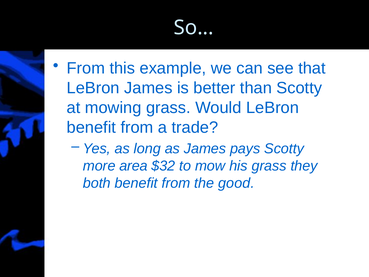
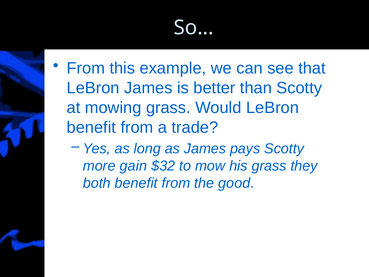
area: area -> gain
